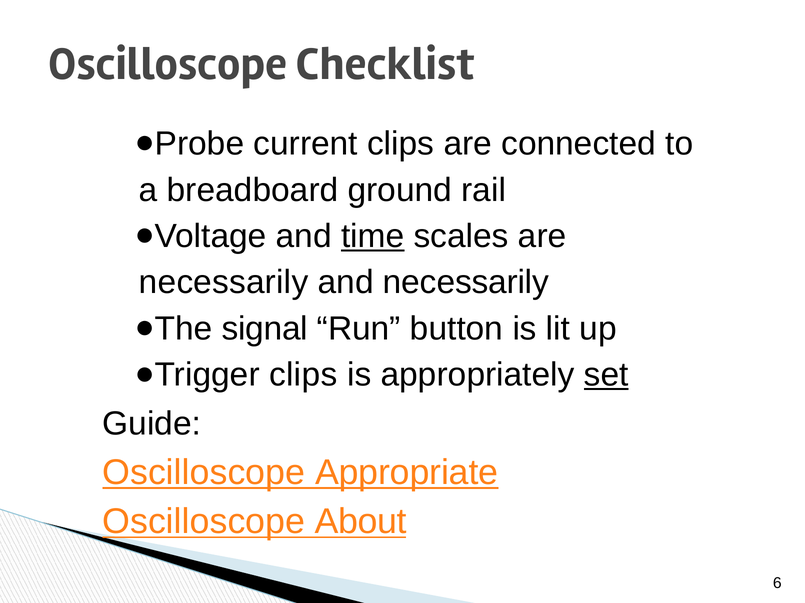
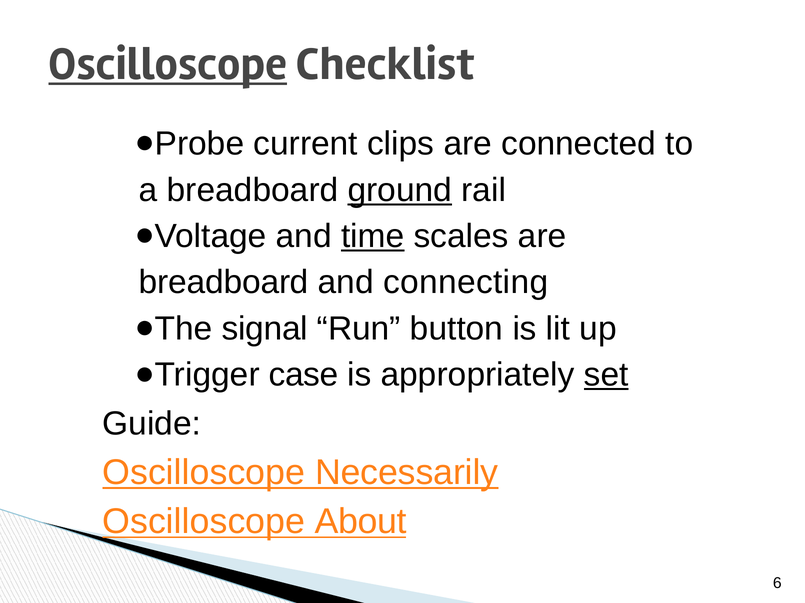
Oscilloscope at (168, 64) underline: none -> present
ground underline: none -> present
necessarily at (224, 283): necessarily -> breadboard
and necessarily: necessarily -> connecting
clips at (303, 375): clips -> case
Appropriate: Appropriate -> Necessarily
